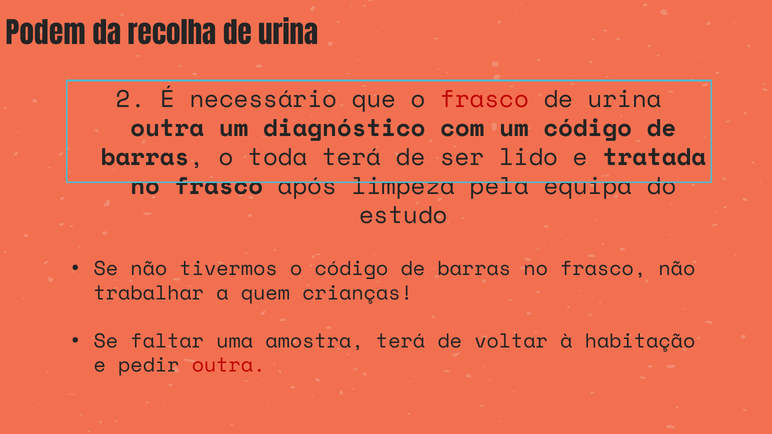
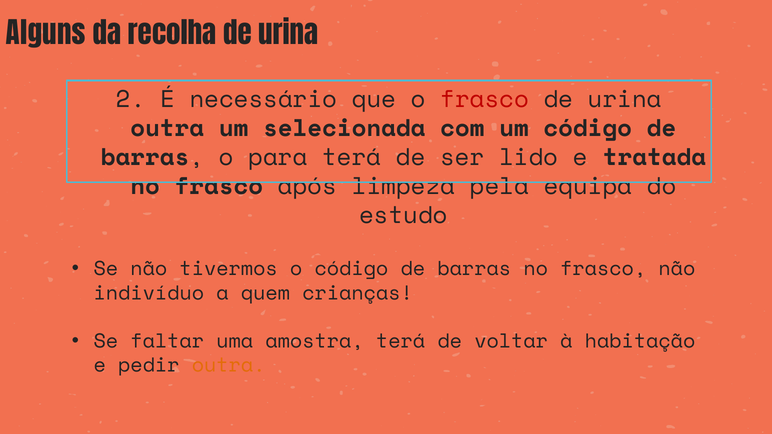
Podem: Podem -> Alguns
diagnóstico: diagnóstico -> selecionada
toda: toda -> para
trabalhar: trabalhar -> indivíduo
outra at (229, 365) colour: red -> orange
